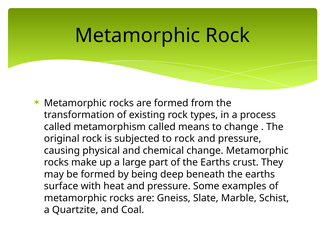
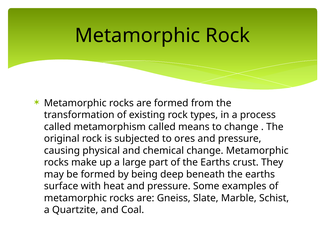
to rock: rock -> ores
